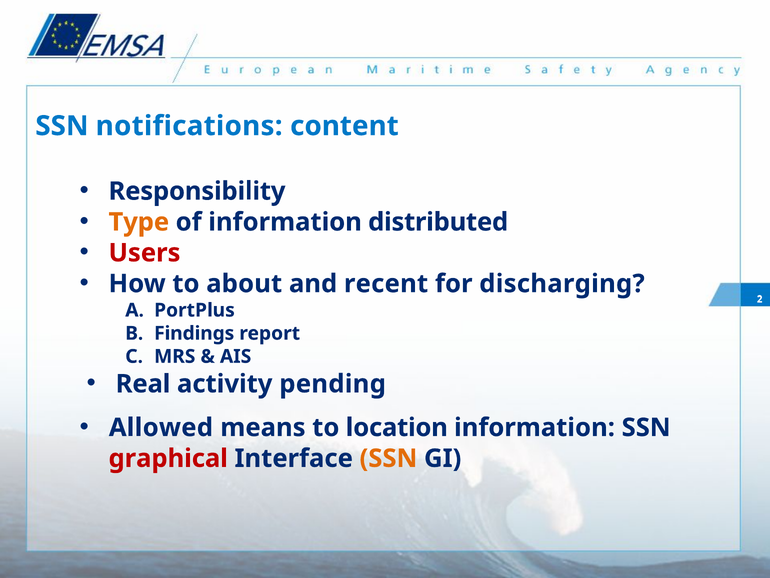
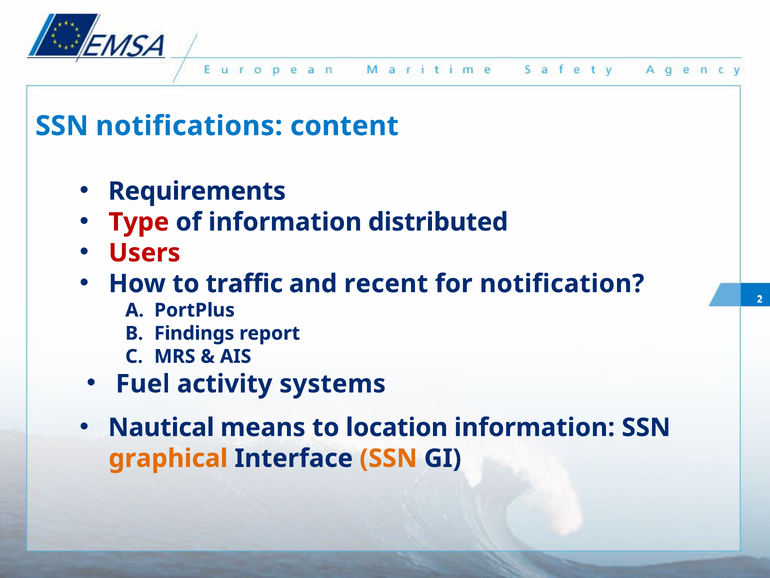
Responsibility: Responsibility -> Requirements
Type colour: orange -> red
about: about -> traffic
discharging: discharging -> notification
Real: Real -> Fuel
pending: pending -> systems
Allowed: Allowed -> Nautical
graphical colour: red -> orange
